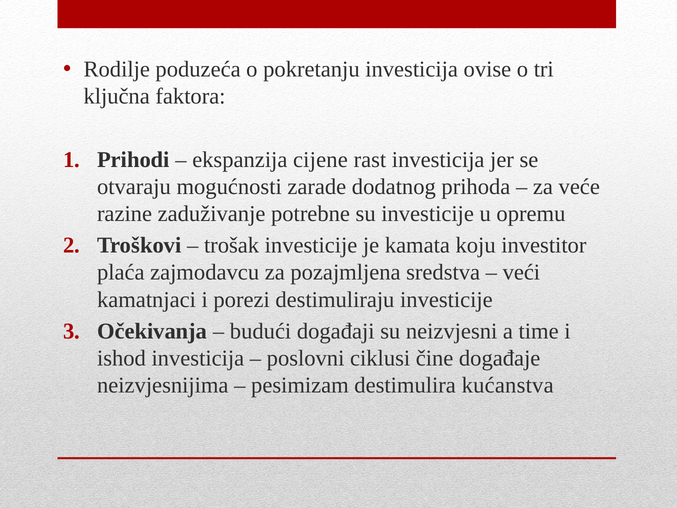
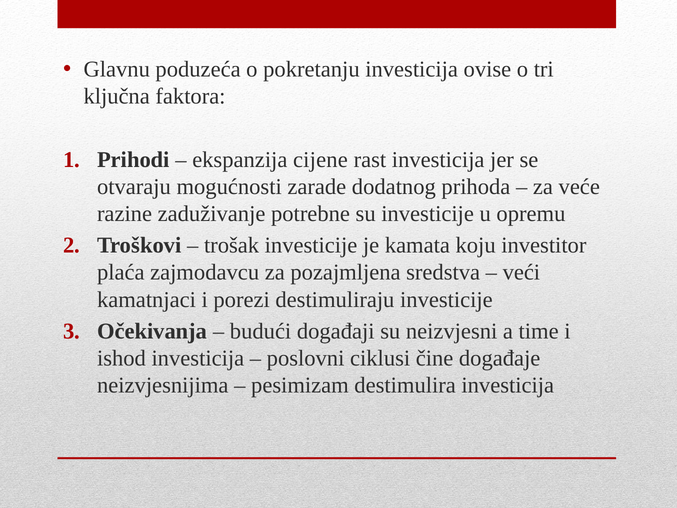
Rodilje: Rodilje -> Glavnu
destimulira kućanstva: kućanstva -> investicija
